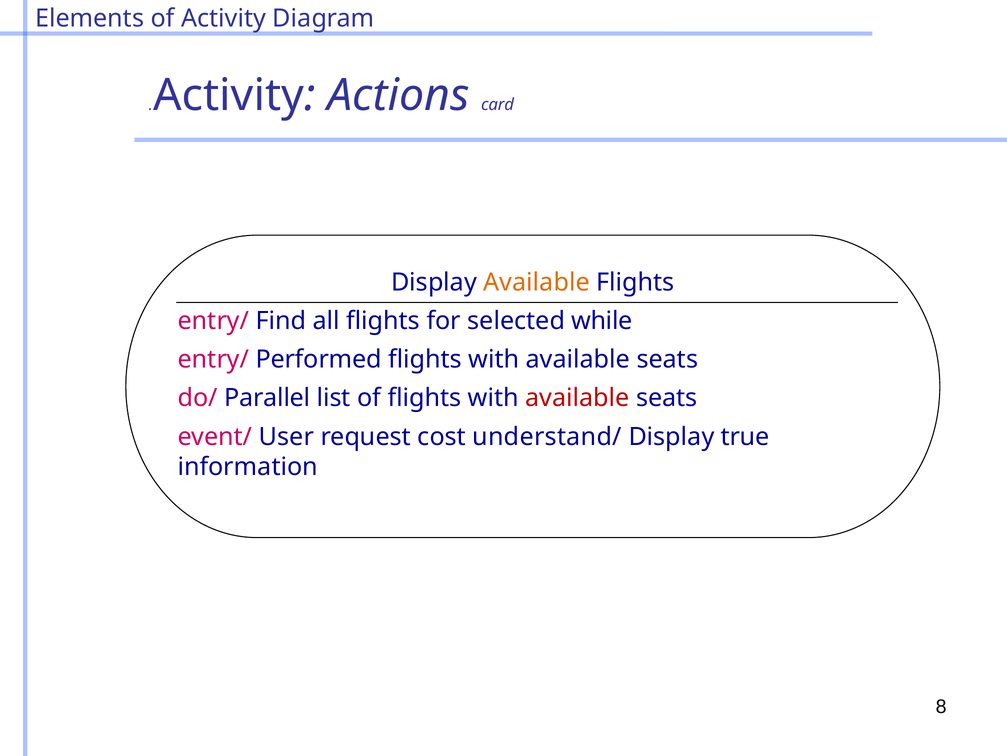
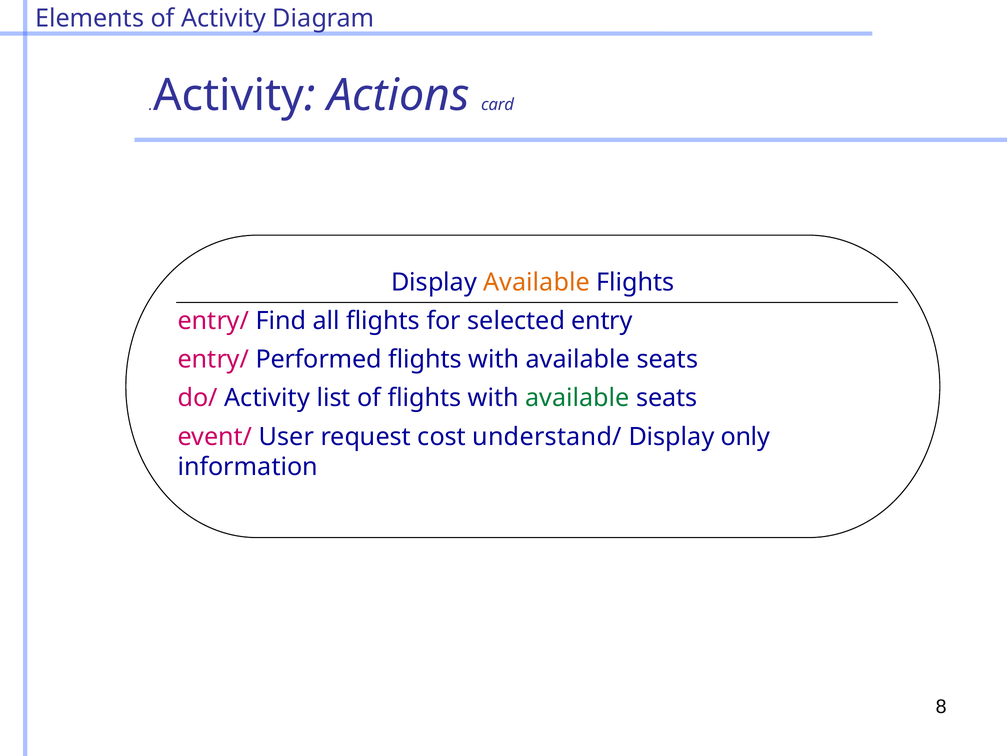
while: while -> entry
do/ Parallel: Parallel -> Activity
available at (577, 398) colour: red -> green
true: true -> only
